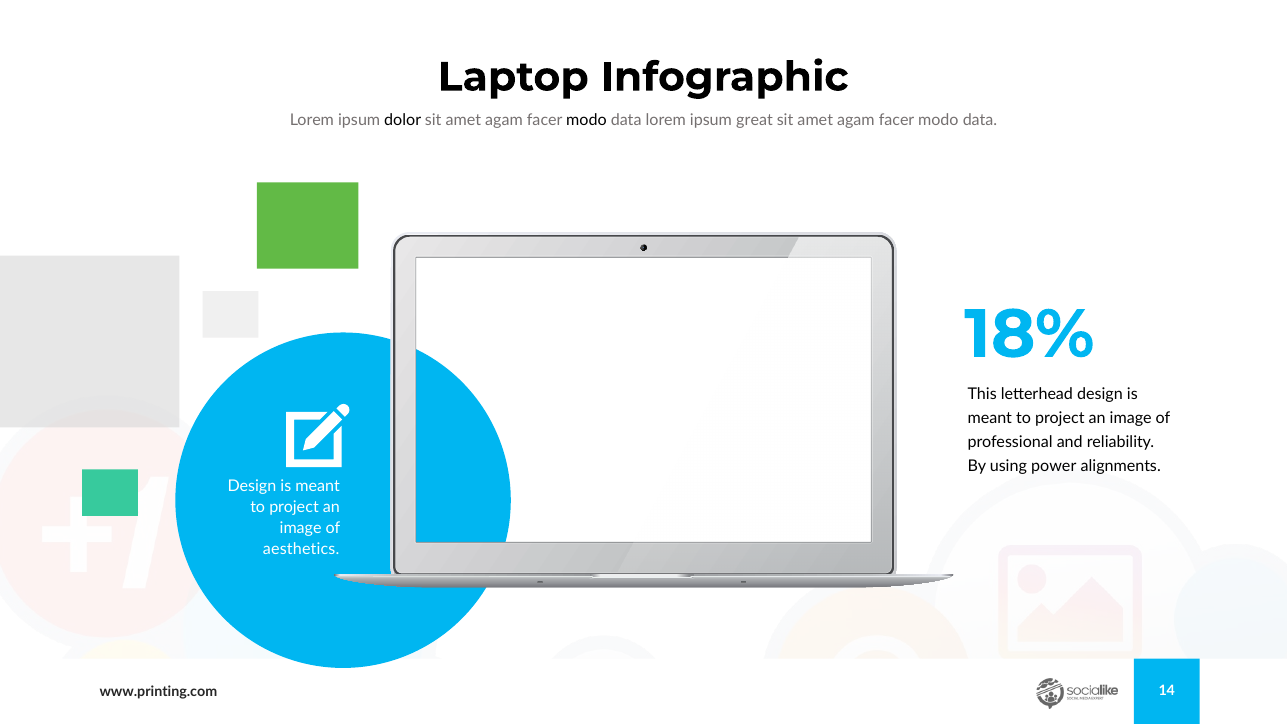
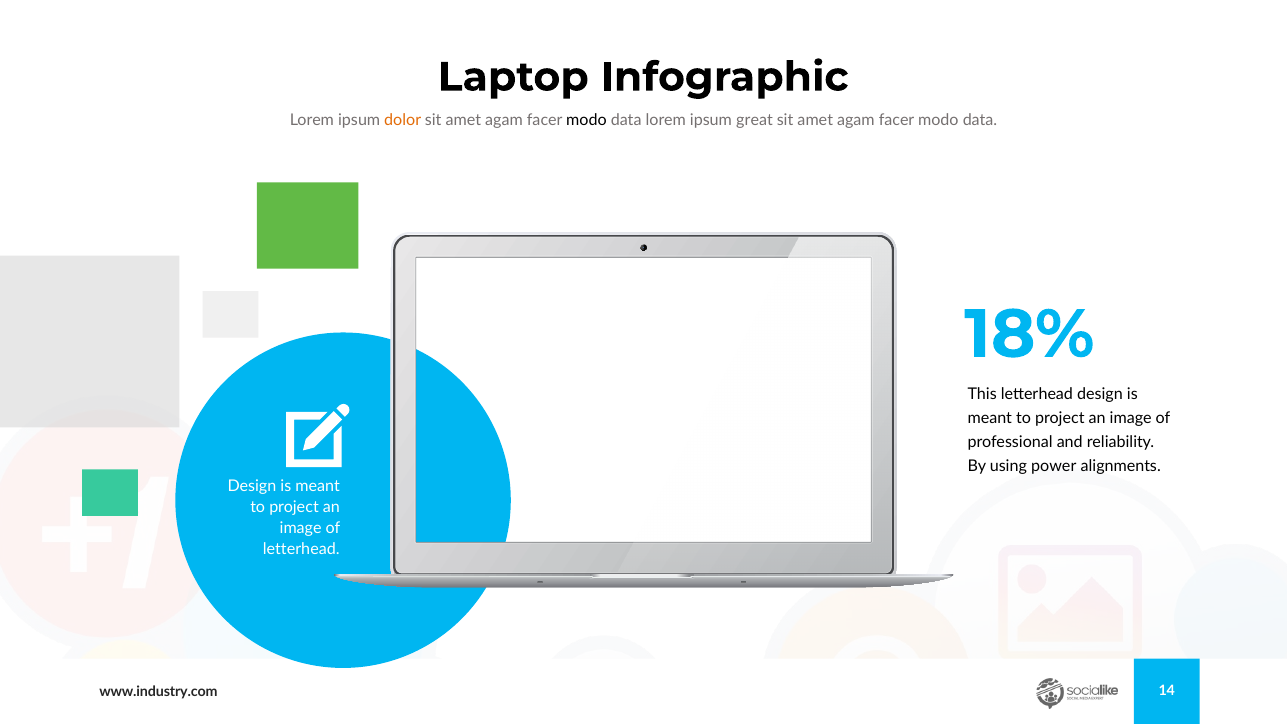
dolor colour: black -> orange
aesthetics at (301, 549): aesthetics -> letterhead
www.printing.com: www.printing.com -> www.industry.com
